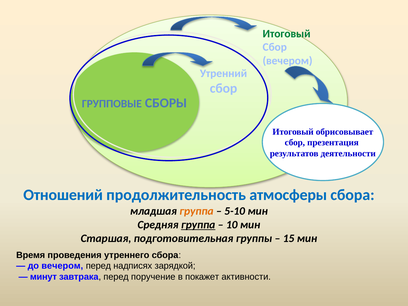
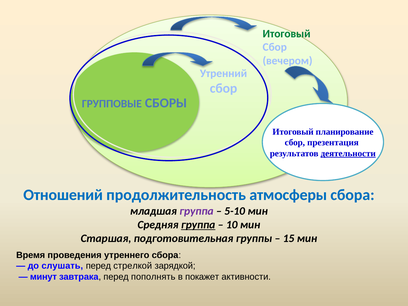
обрисовывает: обрисовывает -> планирование
деятельности underline: none -> present
группа at (196, 211) colour: orange -> purple
до вечером: вечером -> слушать
надписях: надписях -> стрелкой
поручение: поручение -> пополнять
